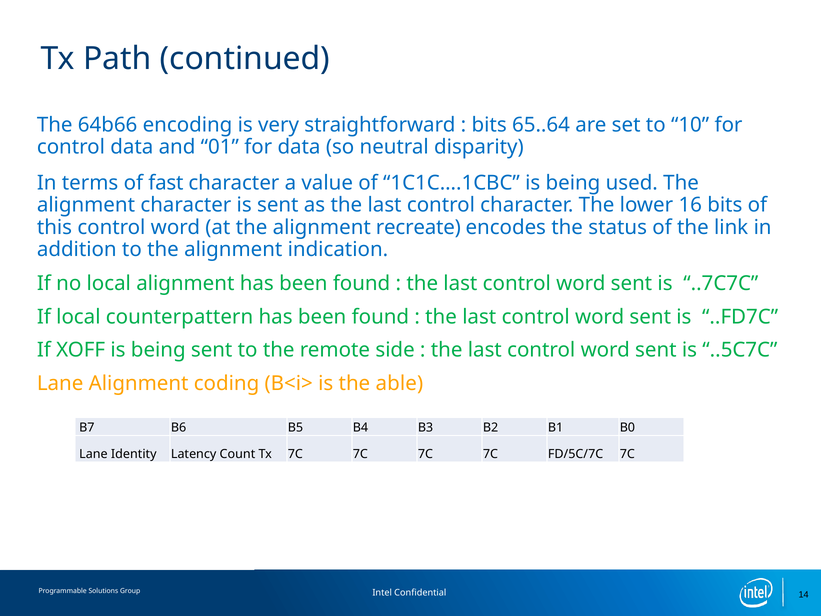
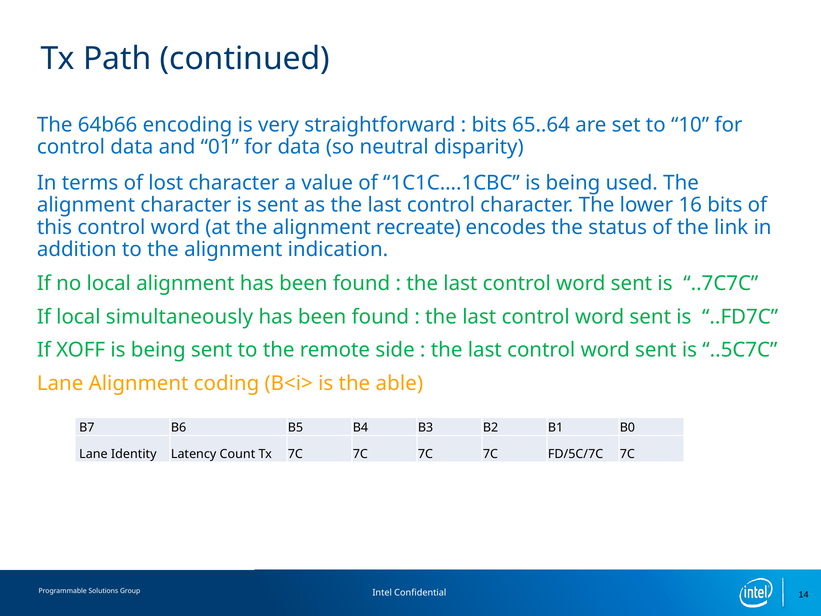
fast: fast -> lost
counterpattern: counterpattern -> simultaneously
